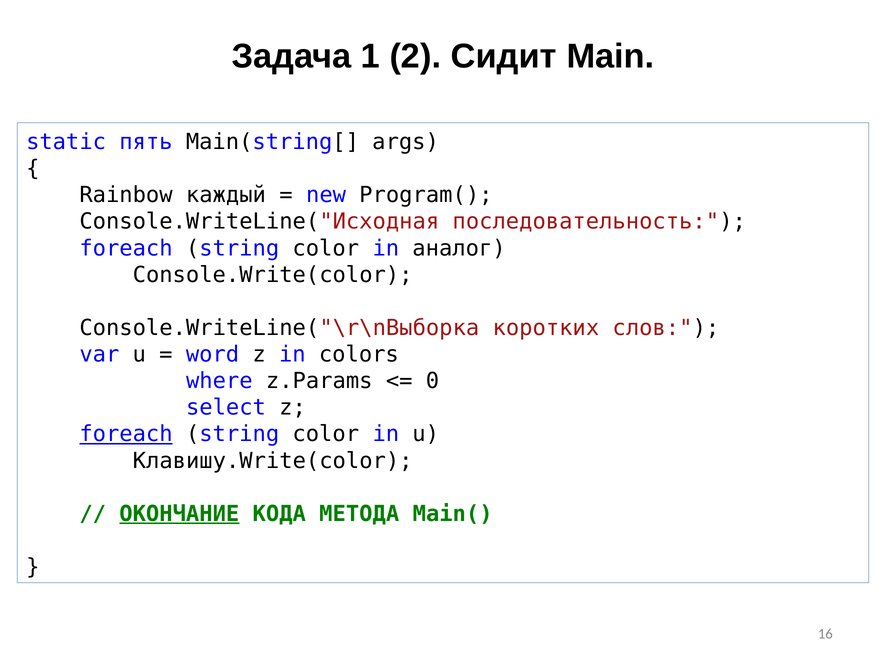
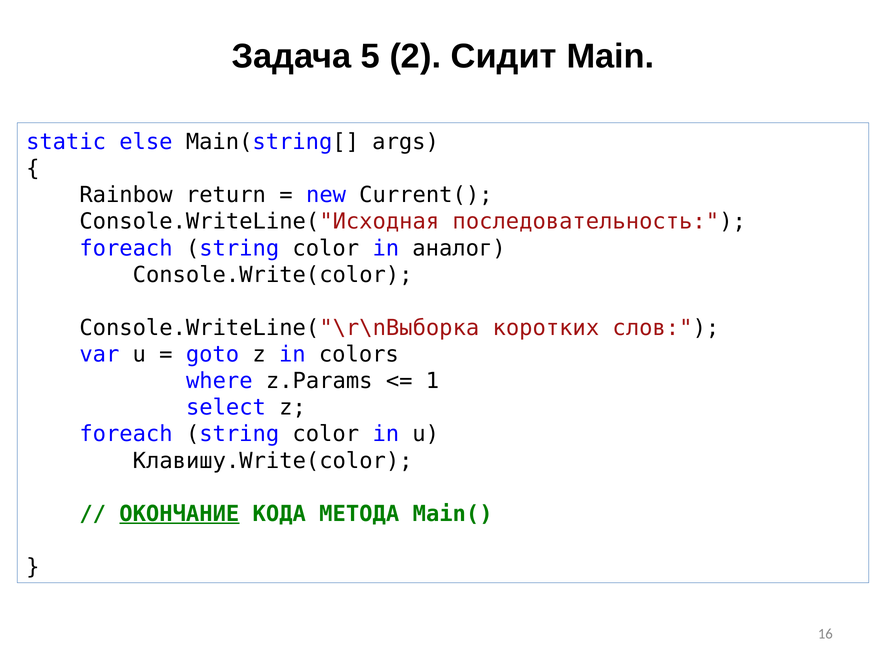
1: 1 -> 5
пять: пять -> else
каждый: каждый -> return
Program(: Program( -> Current(
word: word -> goto
0: 0 -> 1
foreach at (126, 434) underline: present -> none
